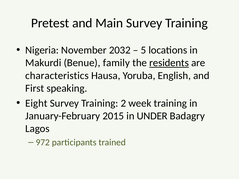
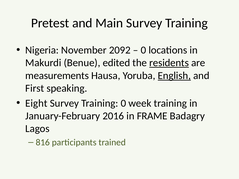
2032: 2032 -> 2092
5 at (143, 50): 5 -> 0
family: family -> edited
characteristics: characteristics -> measurements
English underline: none -> present
Training 2: 2 -> 0
2015: 2015 -> 2016
UNDER: UNDER -> FRAME
972: 972 -> 816
